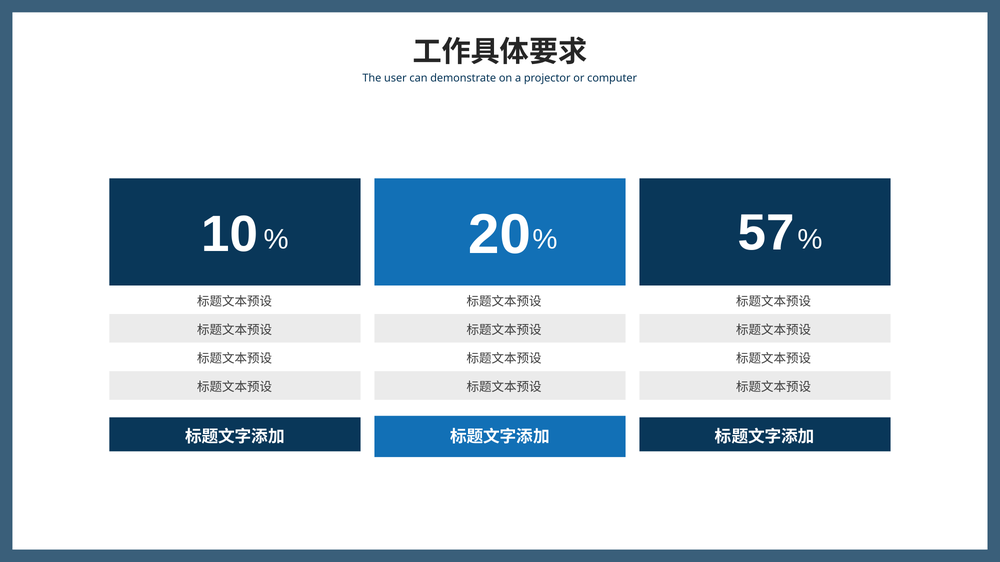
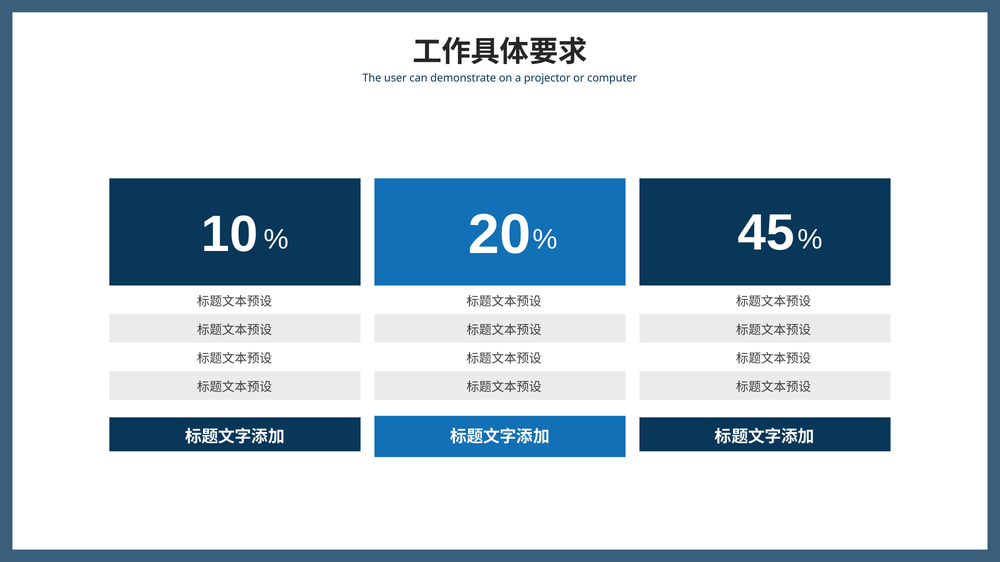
57: 57 -> 45
